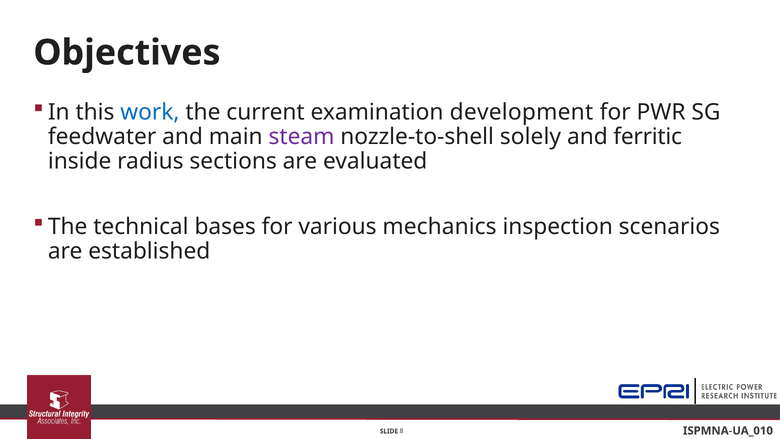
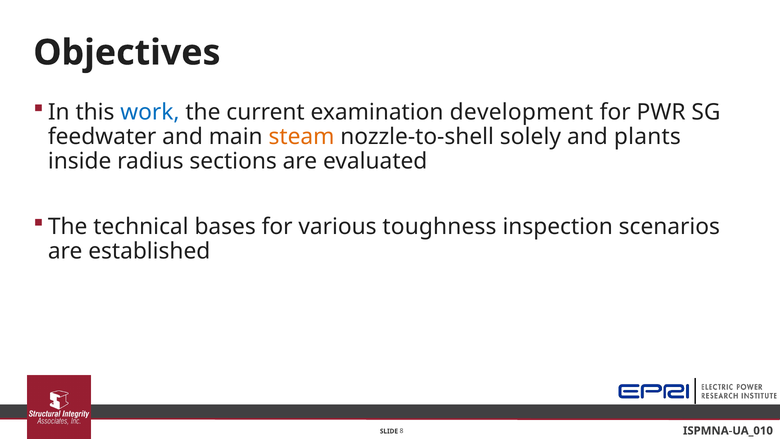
steam colour: purple -> orange
ferritic: ferritic -> plants
mechanics: mechanics -> toughness
